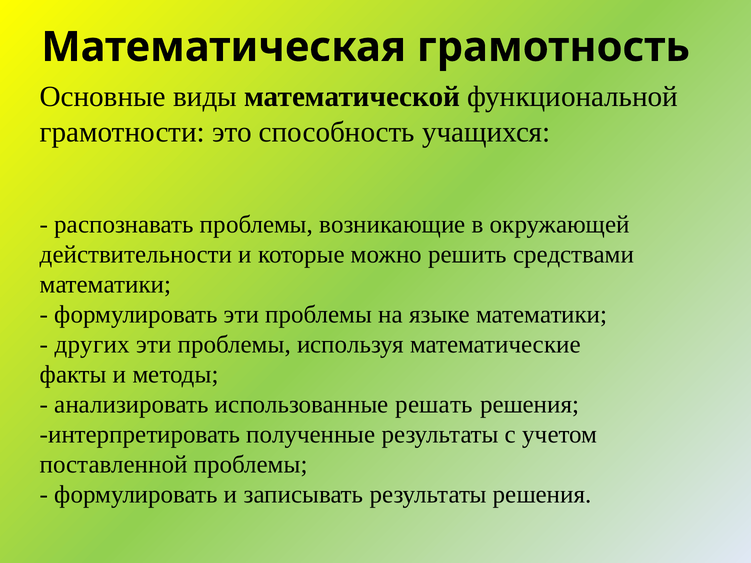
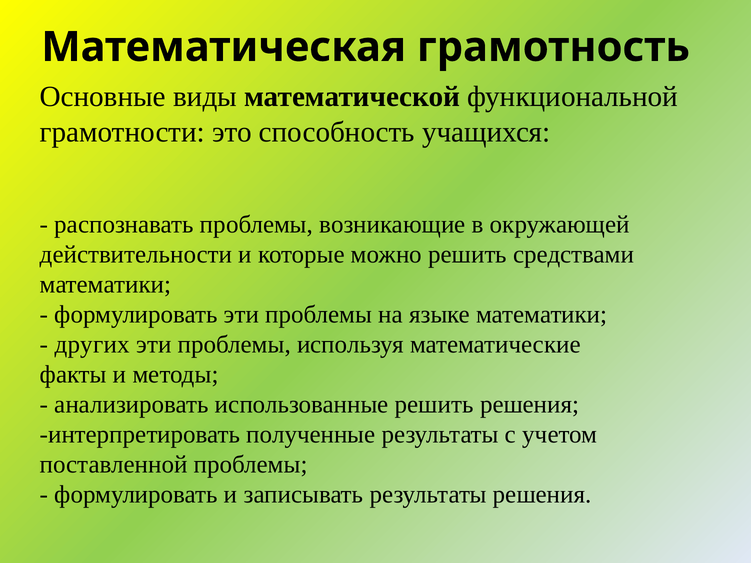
использованные решать: решать -> решить
